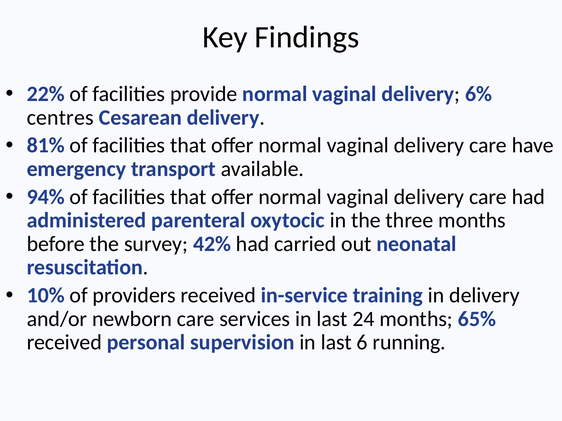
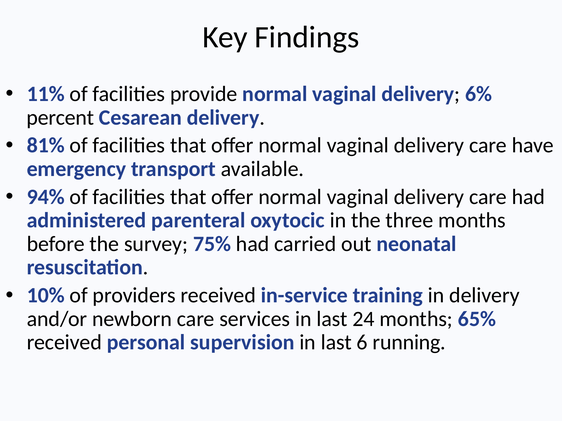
22%: 22% -> 11%
centres: centres -> percent
42%: 42% -> 75%
